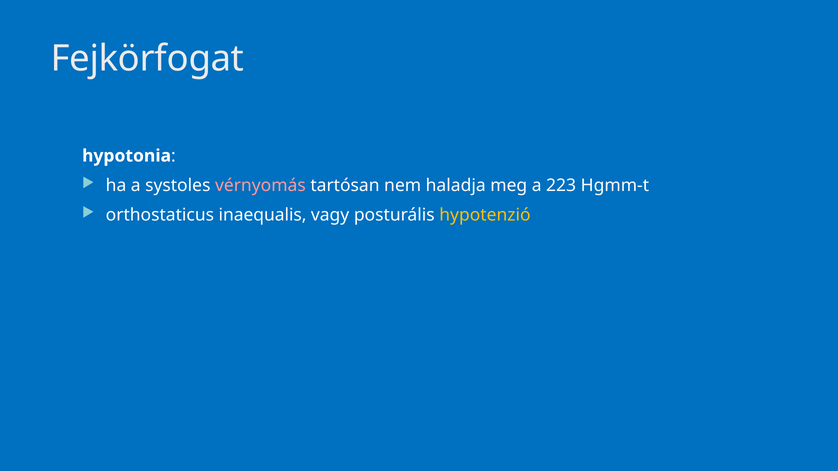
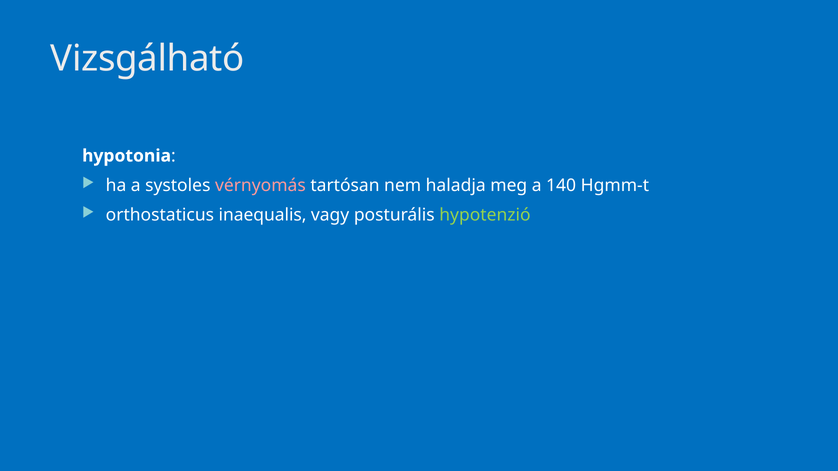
Fejkörfogat: Fejkörfogat -> Vizsgálható
223: 223 -> 140
hypotenzió colour: yellow -> light green
